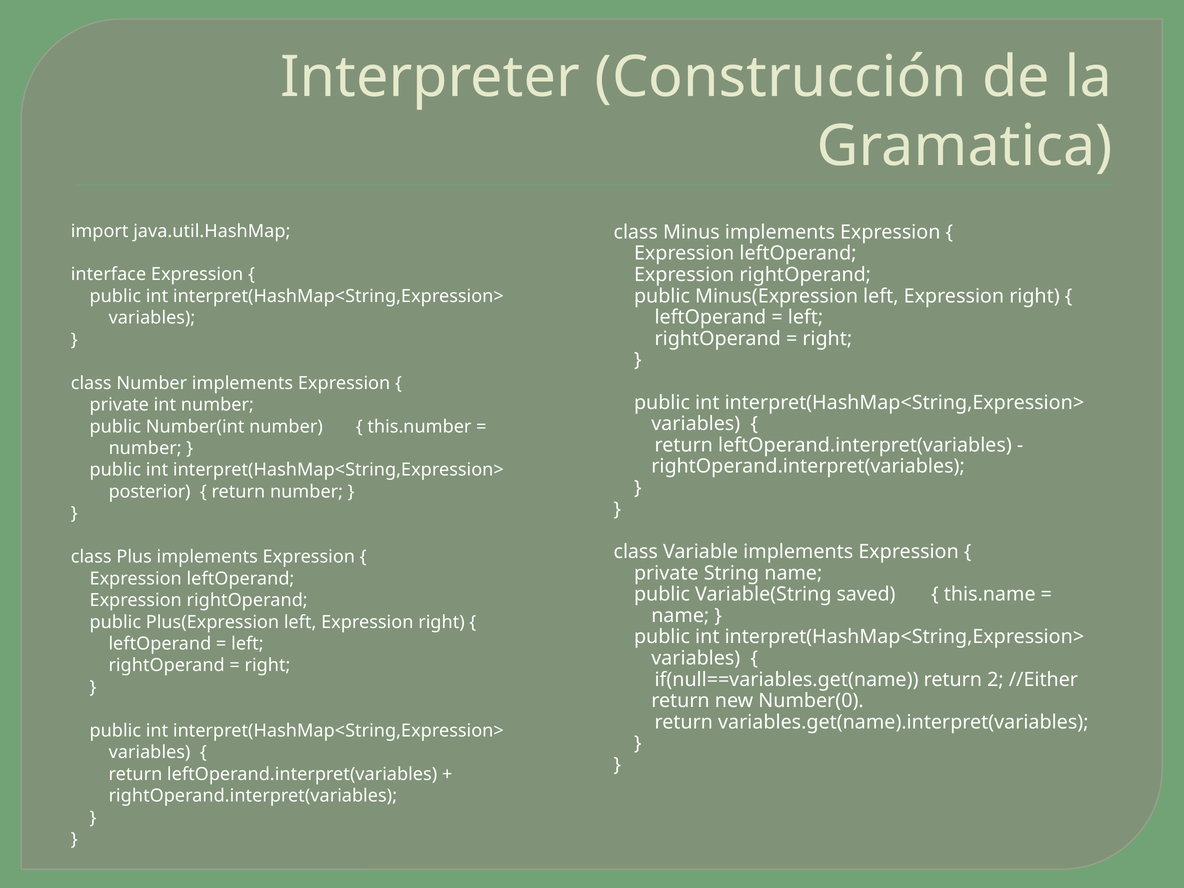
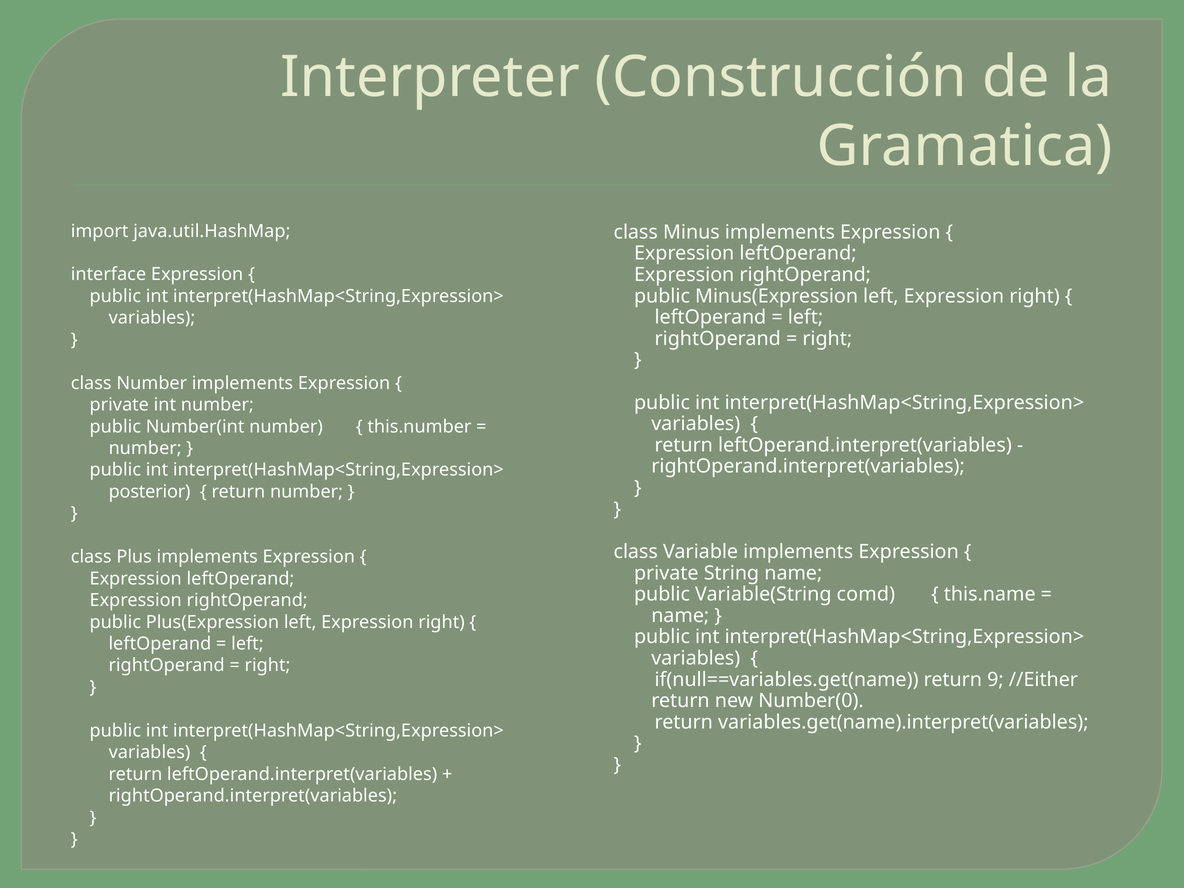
saved: saved -> comd
2: 2 -> 9
